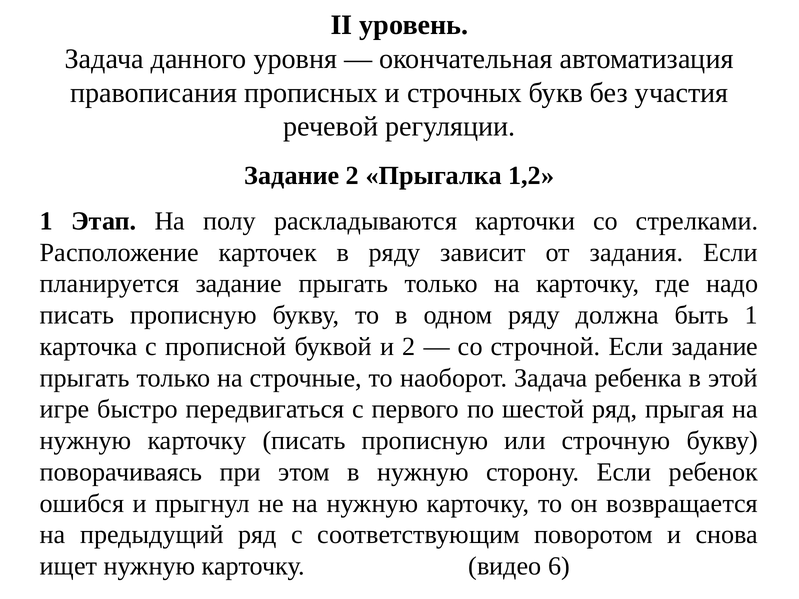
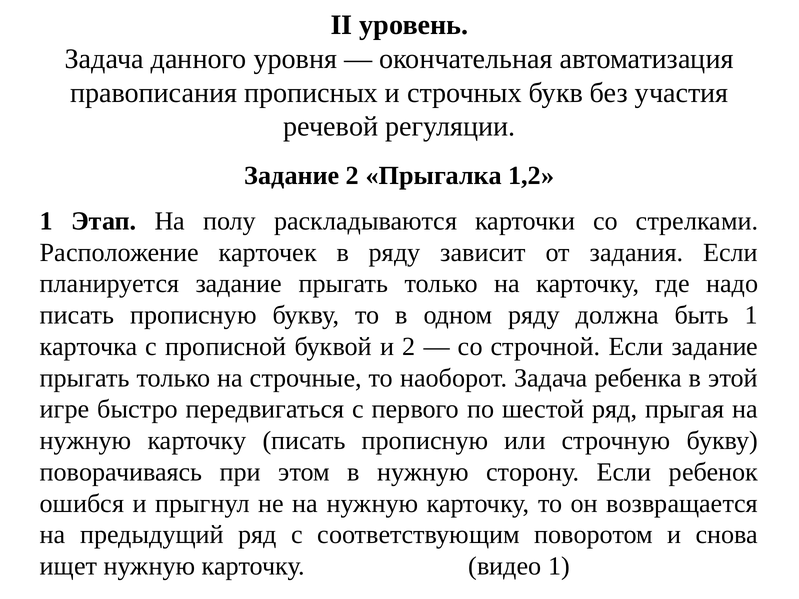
видео 6: 6 -> 1
